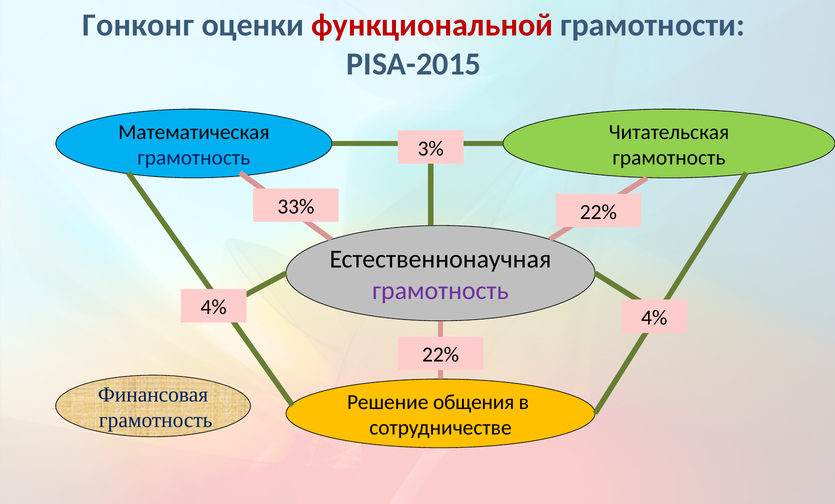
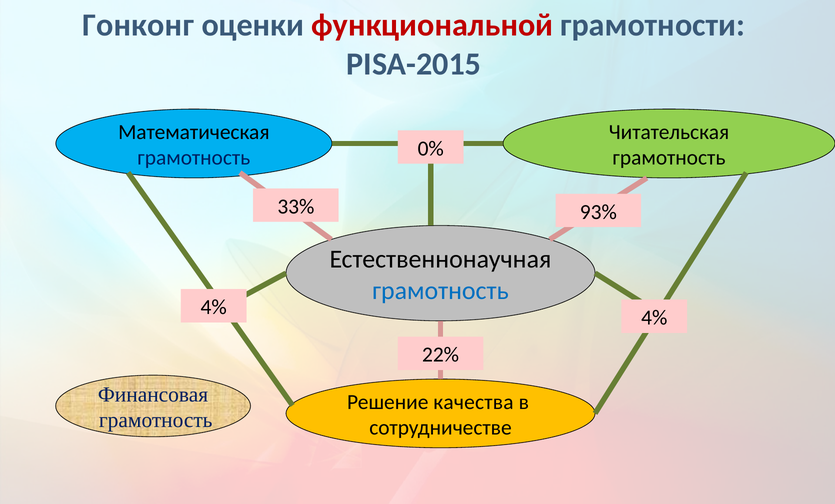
3%: 3% -> 0%
33% 22%: 22% -> 93%
грамотность at (440, 290) colour: purple -> blue
общения: общения -> качества
